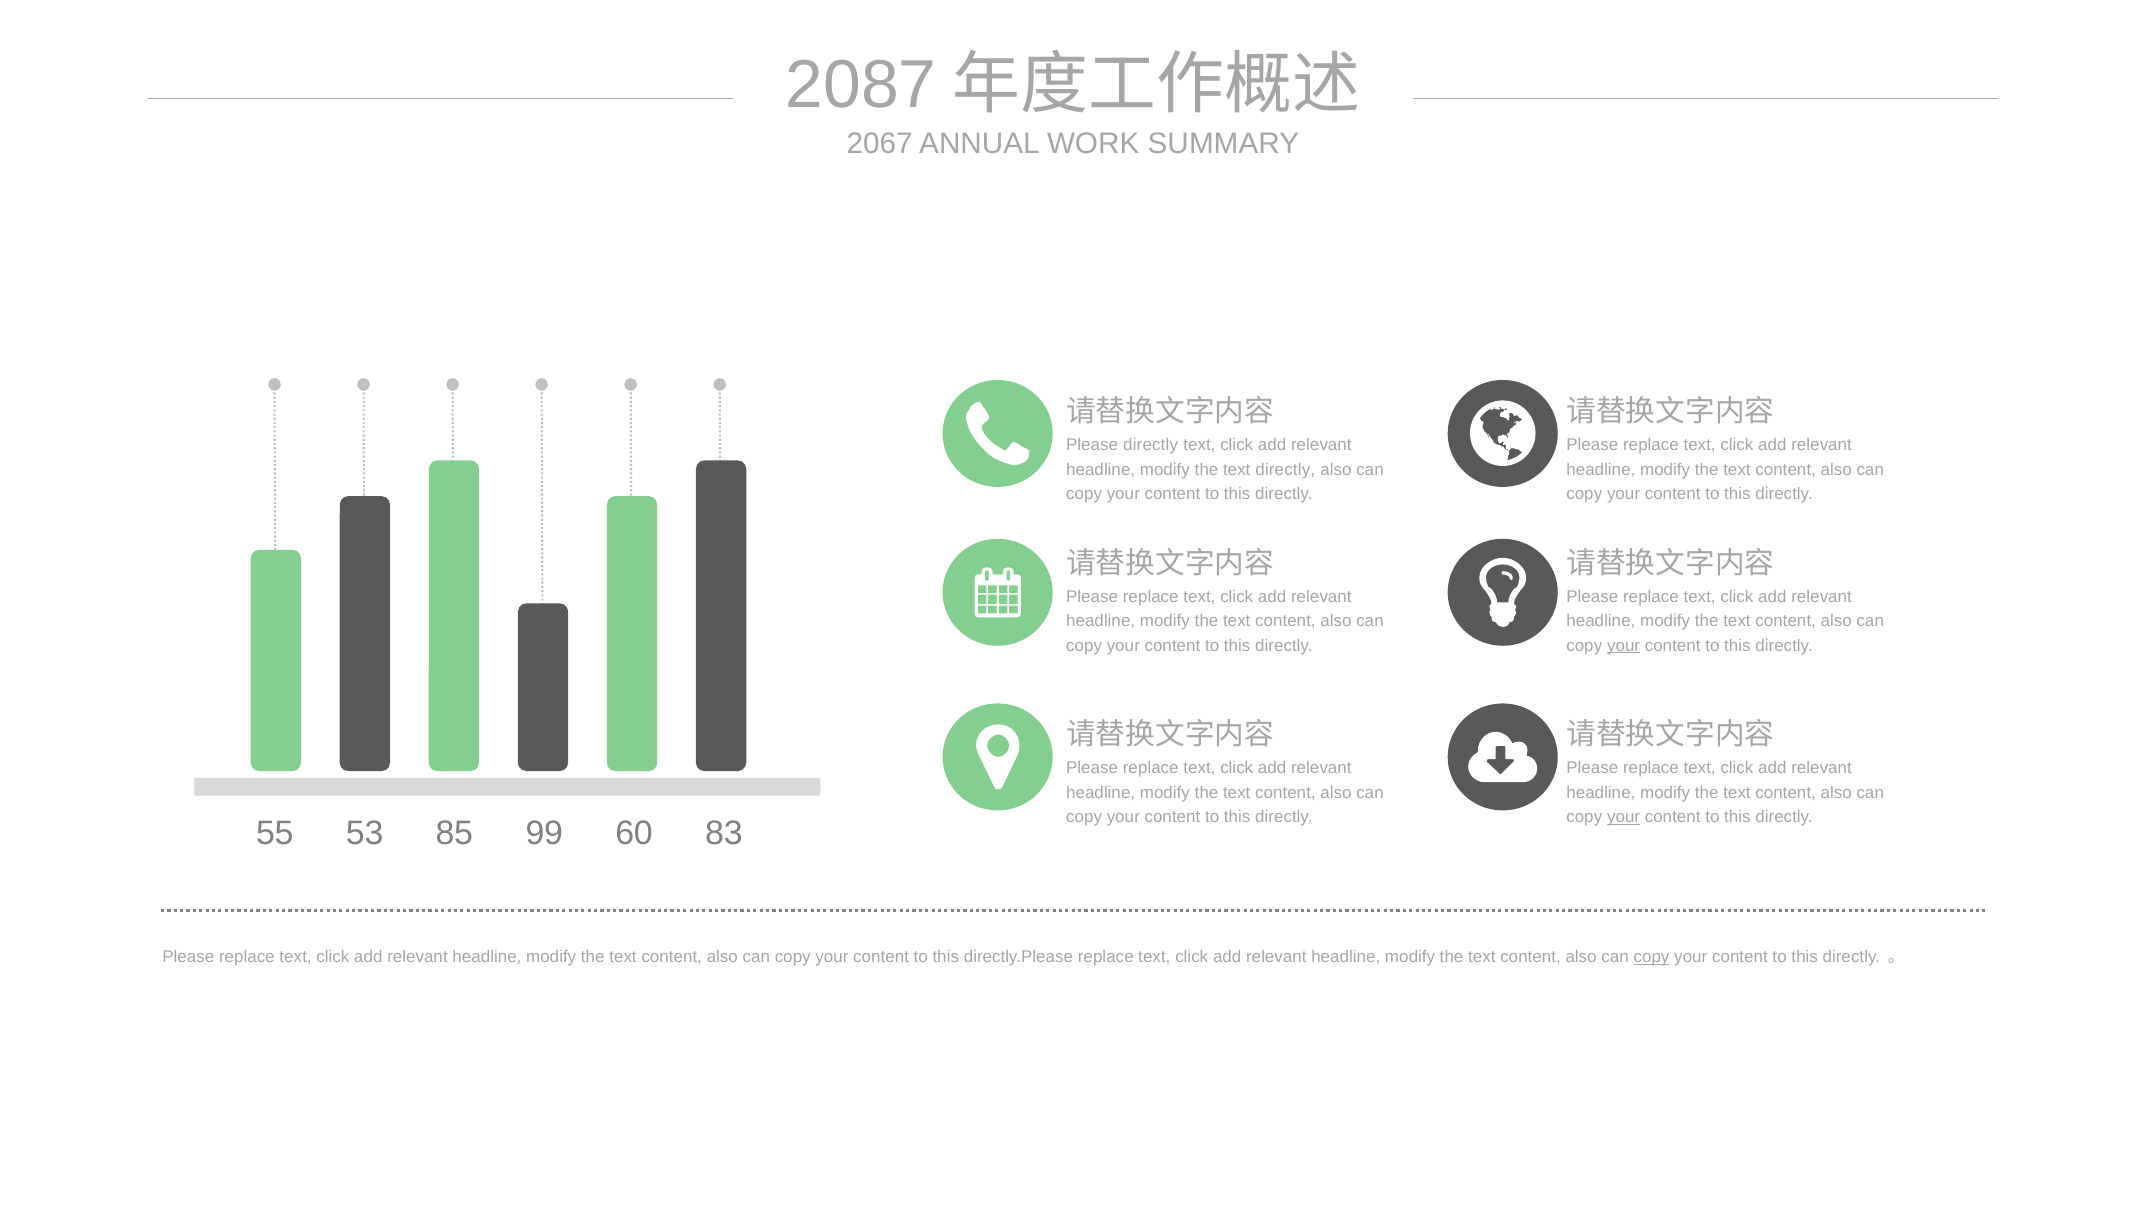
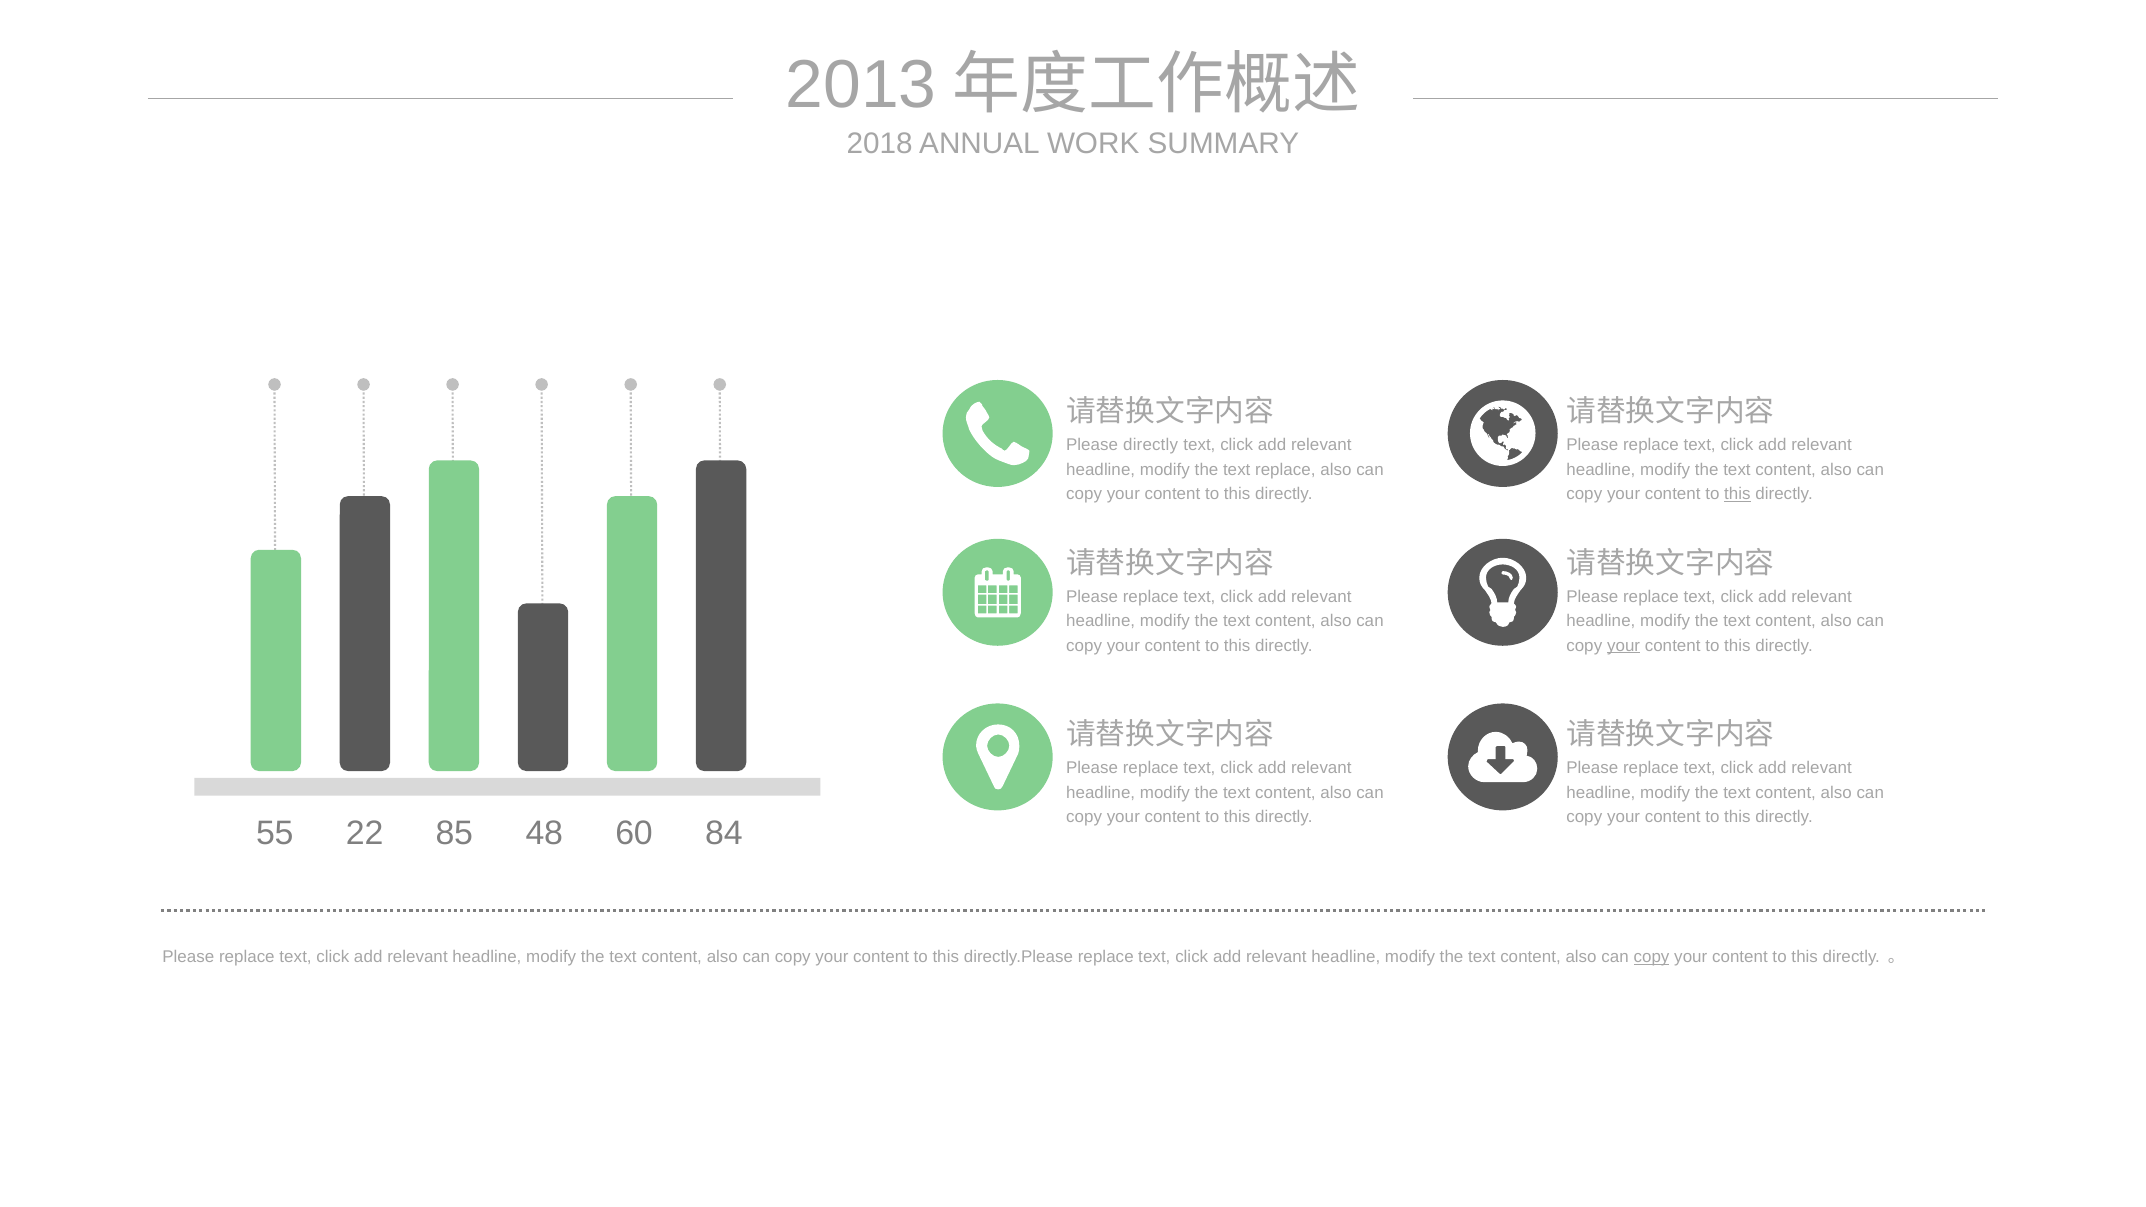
2087: 2087 -> 2013
2067: 2067 -> 2018
text directly: directly -> replace
this at (1737, 494) underline: none -> present
your at (1624, 817) underline: present -> none
53: 53 -> 22
99: 99 -> 48
83: 83 -> 84
